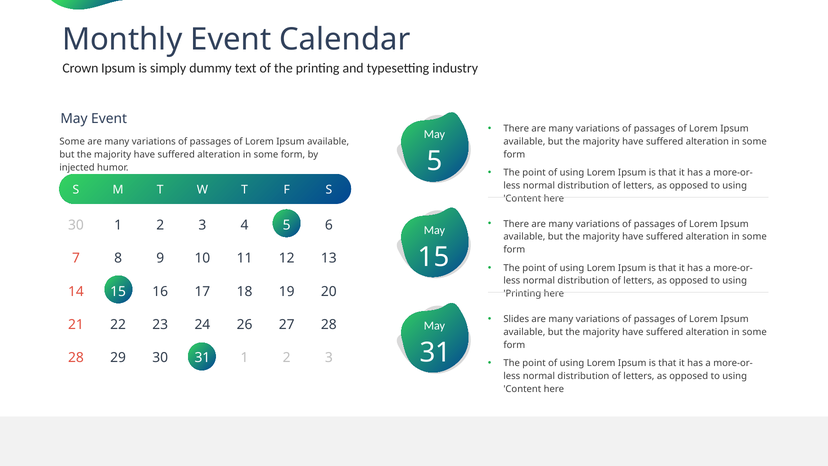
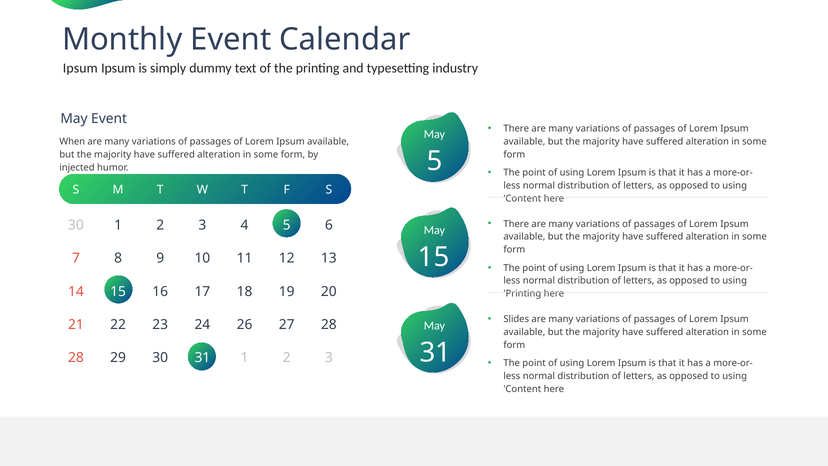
Crown at (80, 68): Crown -> Ipsum
Some at (72, 141): Some -> When
